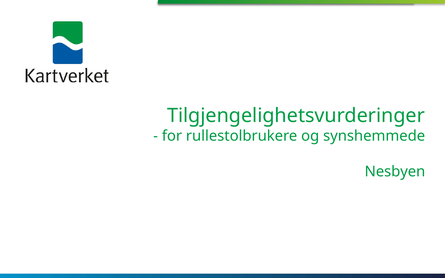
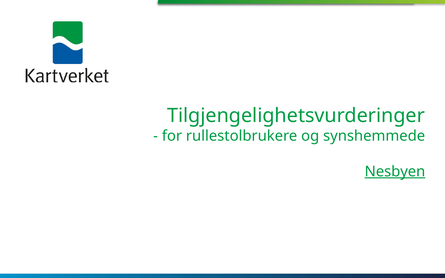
Nesbyen underline: none -> present
